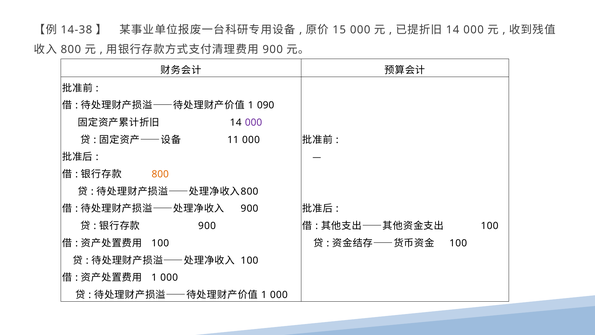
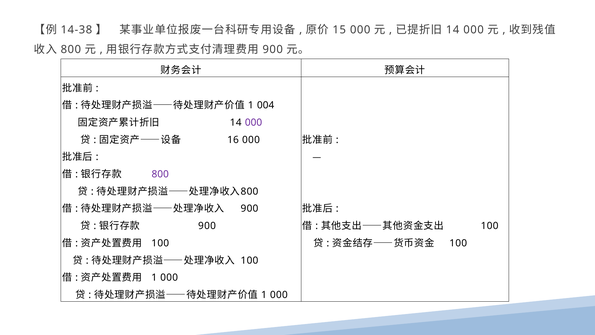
090: 090 -> 004
11: 11 -> 16
800 at (160, 174) colour: orange -> purple
